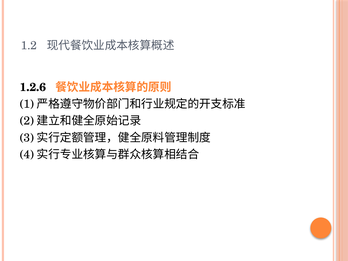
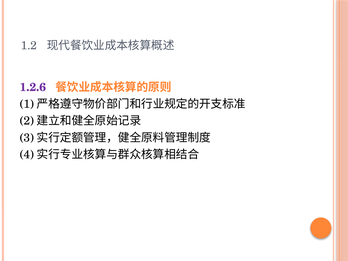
1.2.6 colour: black -> purple
